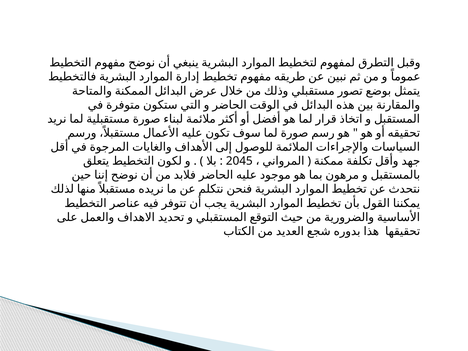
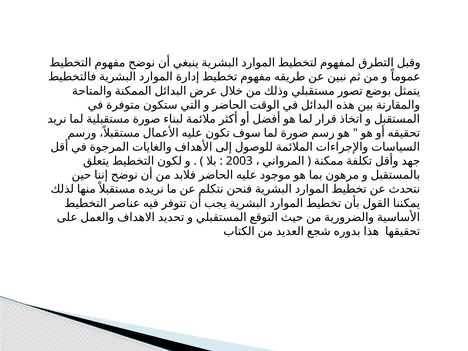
2045: 2045 -> 2003
